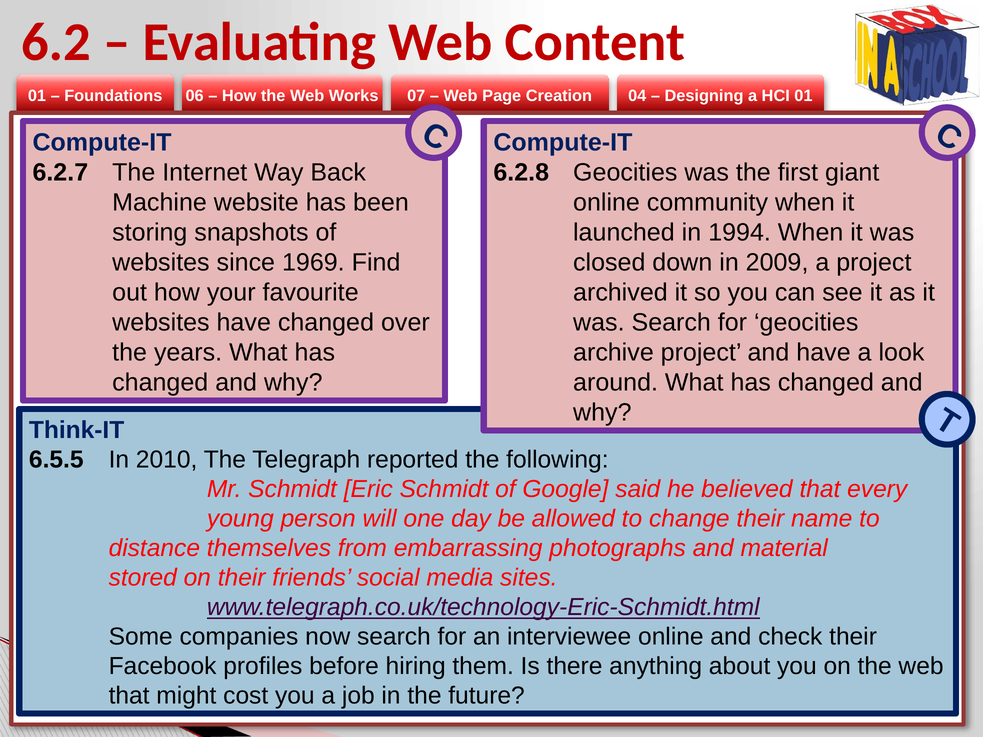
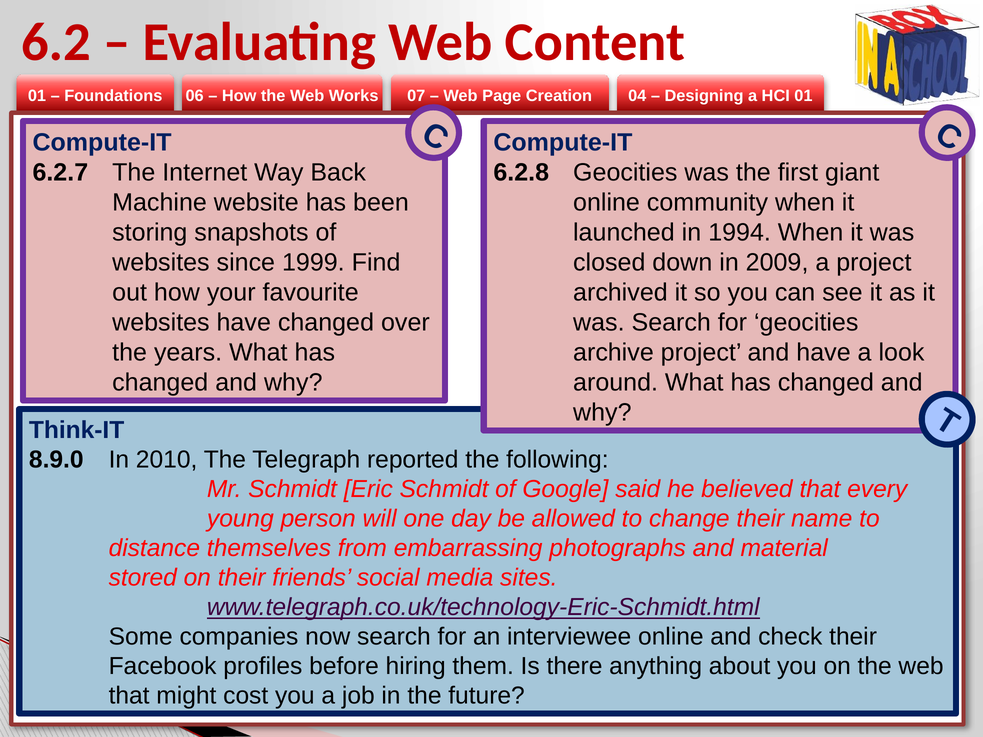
1969: 1969 -> 1999
6.5.5: 6.5.5 -> 8.9.0
